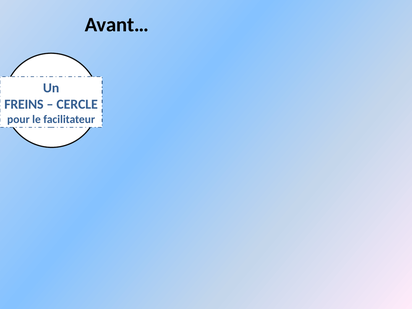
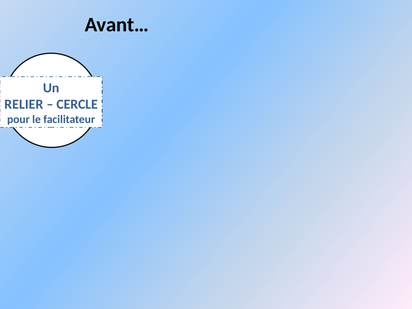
FREINS: FREINS -> RELIER
